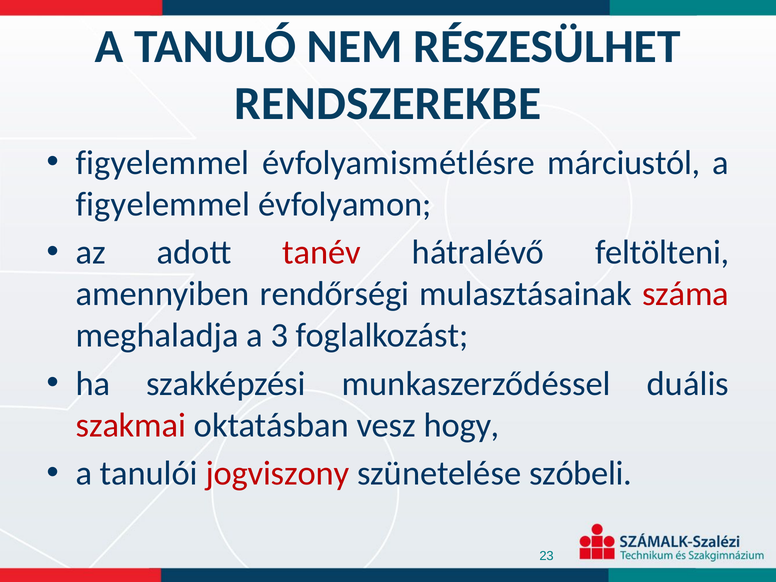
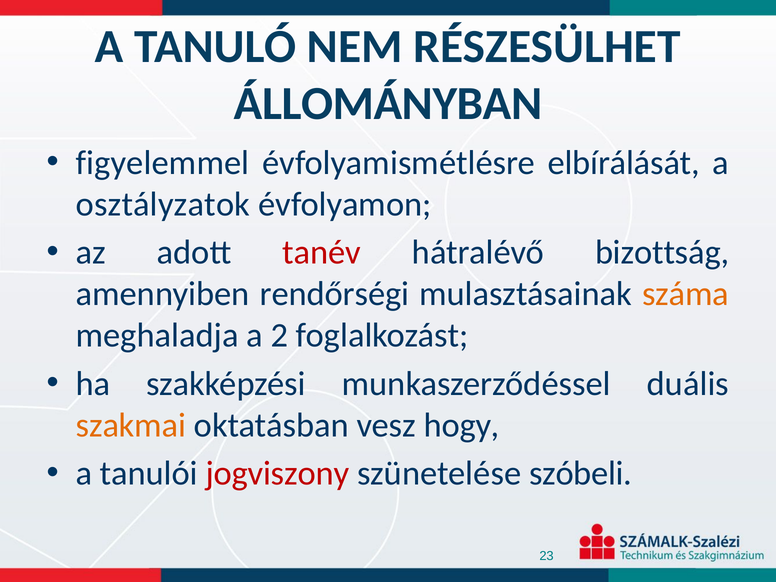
RENDSZEREKBE: RENDSZEREKBE -> ÁLLOMÁNYBAN
márciustól: márciustól -> elbírálását
figyelemmel at (163, 204): figyelemmel -> osztályzatok
feltölteni: feltölteni -> bizottság
száma colour: red -> orange
3: 3 -> 2
szakmai colour: red -> orange
